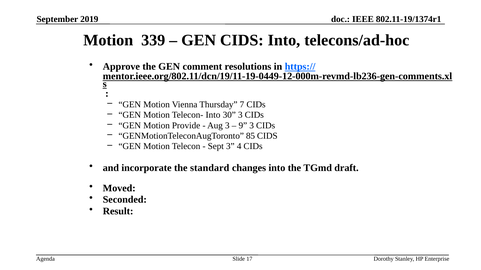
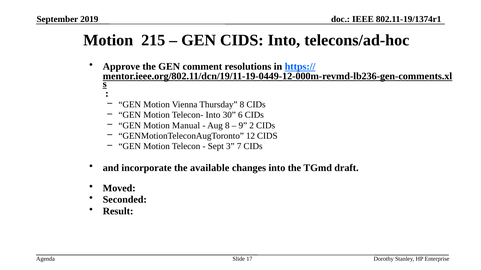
339: 339 -> 215
Thursday 7: 7 -> 8
30 3: 3 -> 6
Provide: Provide -> Manual
Aug 3: 3 -> 8
9 3: 3 -> 2
85: 85 -> 12
4: 4 -> 7
standard: standard -> available
